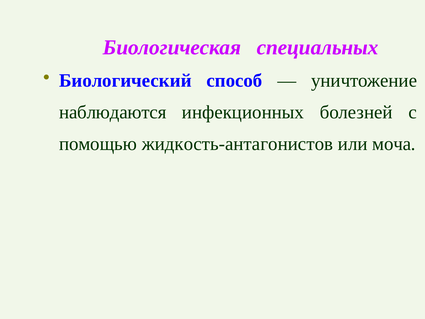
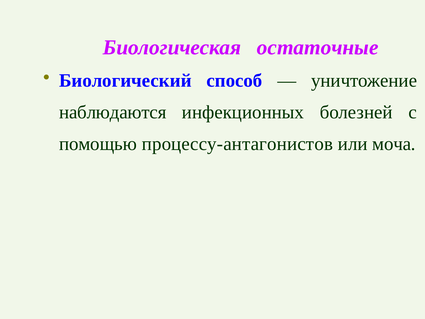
специальных: специальных -> остаточные
жидкость-антагонистов: жидкость-антагонистов -> процессу-антагонистов
